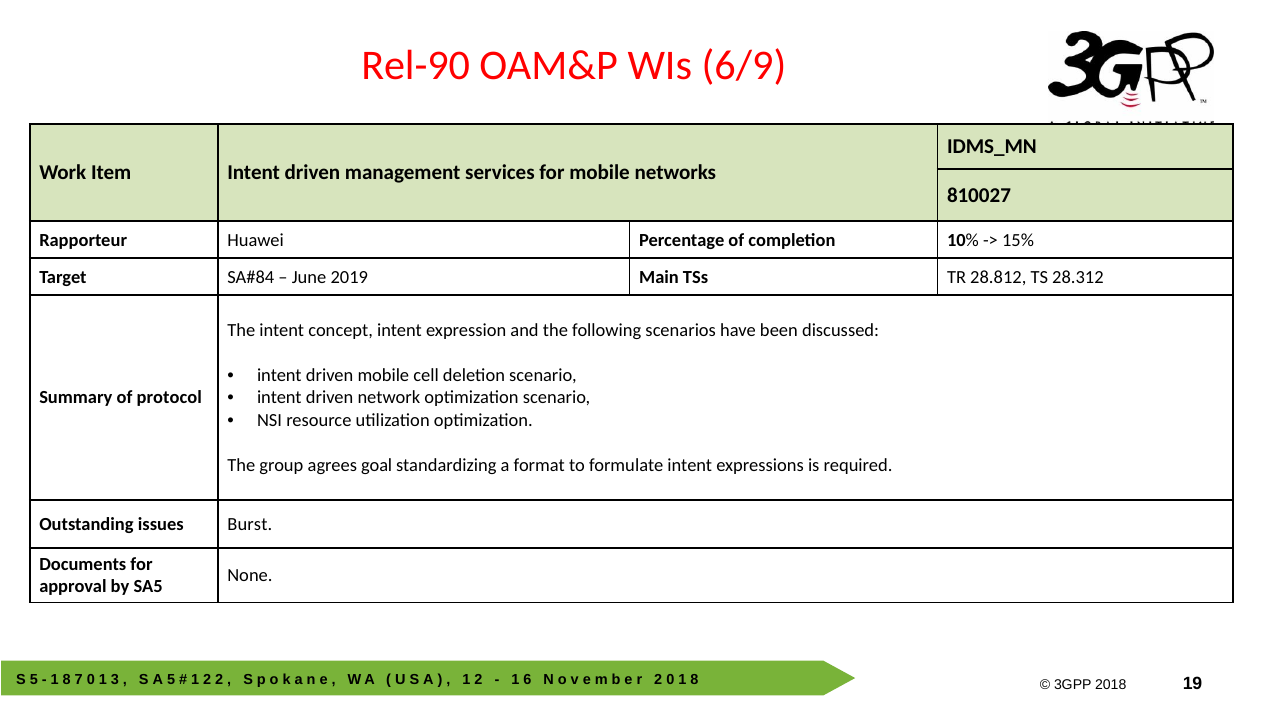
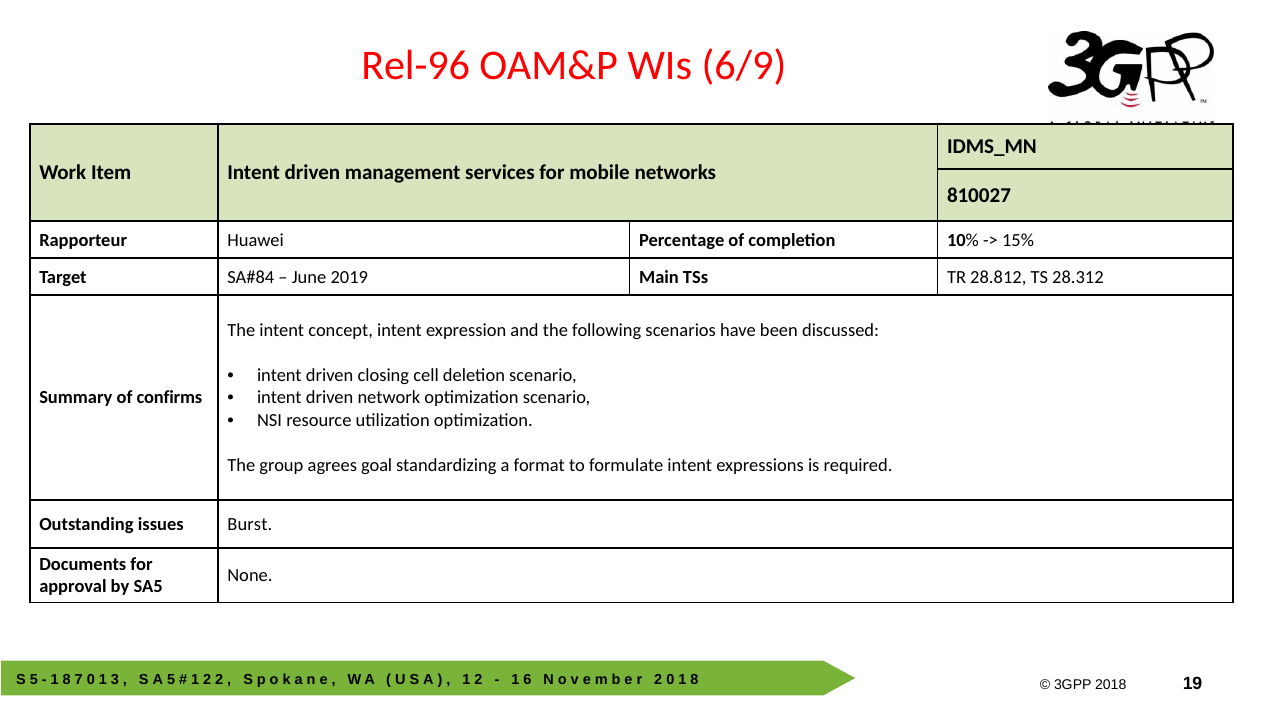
Rel-90: Rel-90 -> Rel-96
driven mobile: mobile -> closing
protocol: protocol -> confirms
